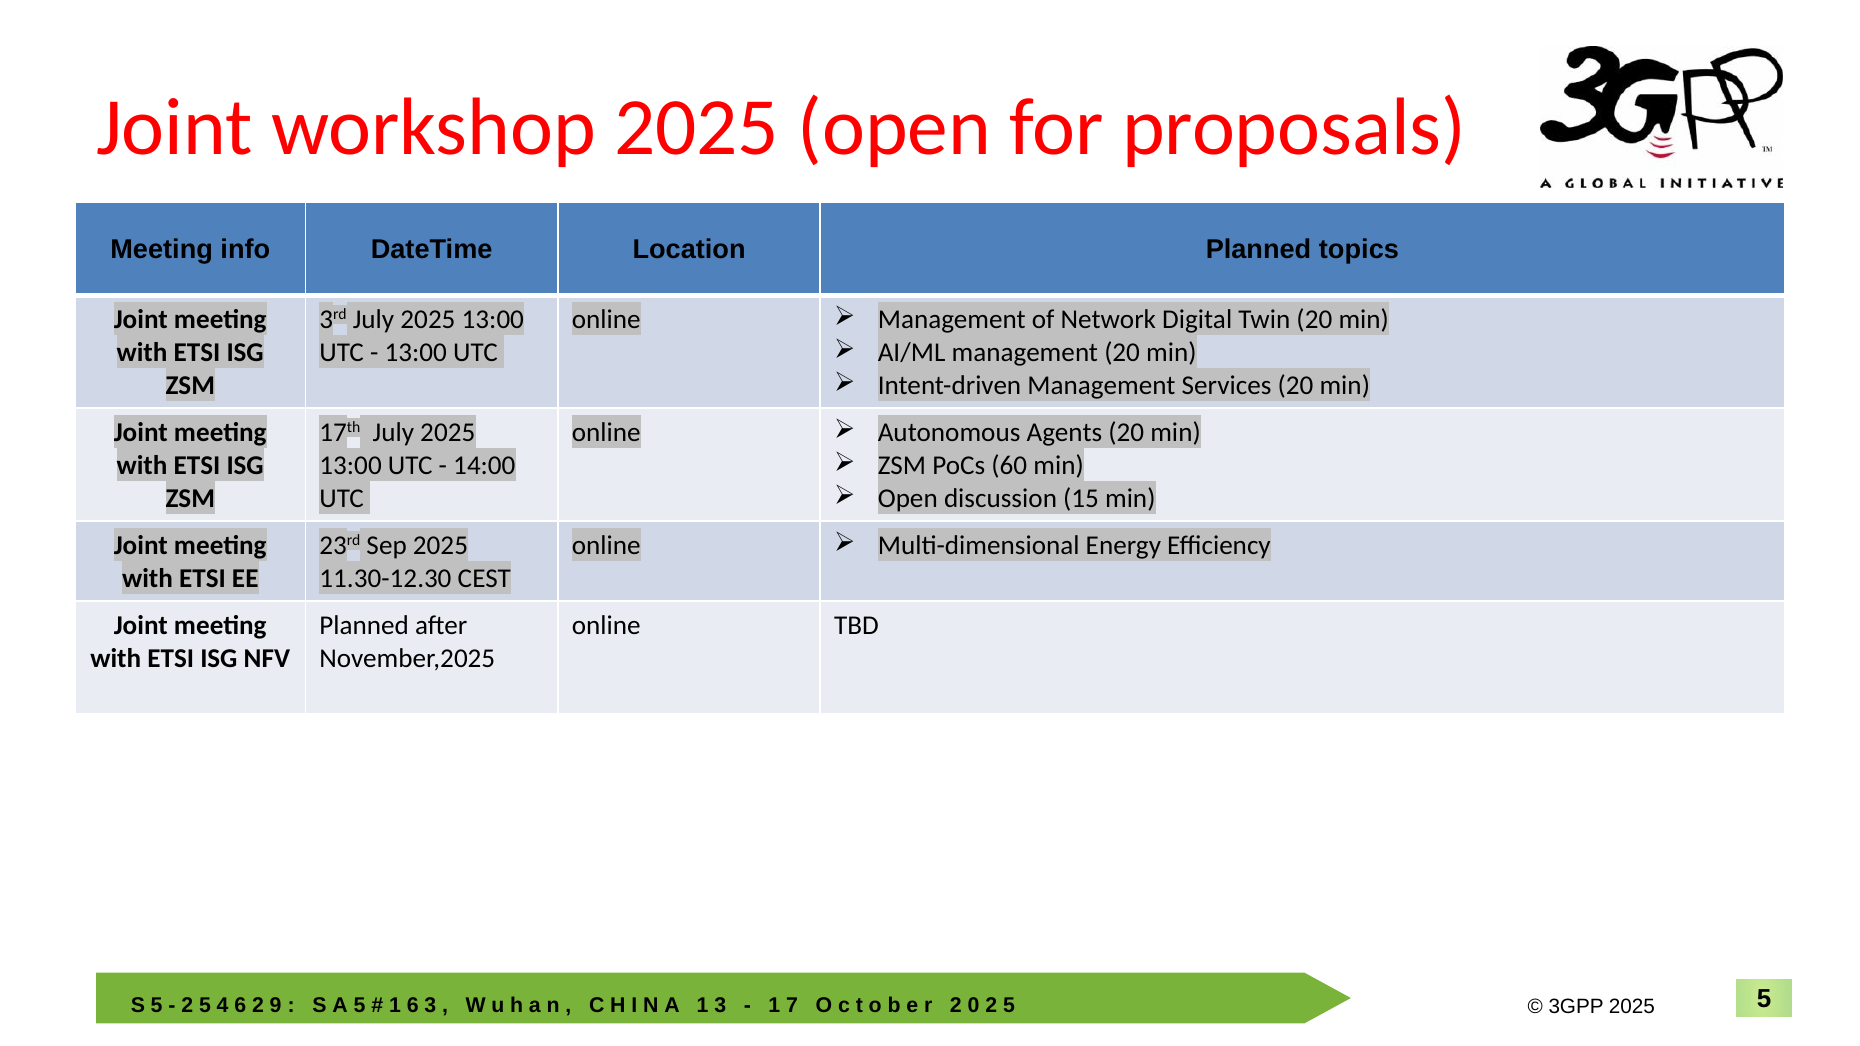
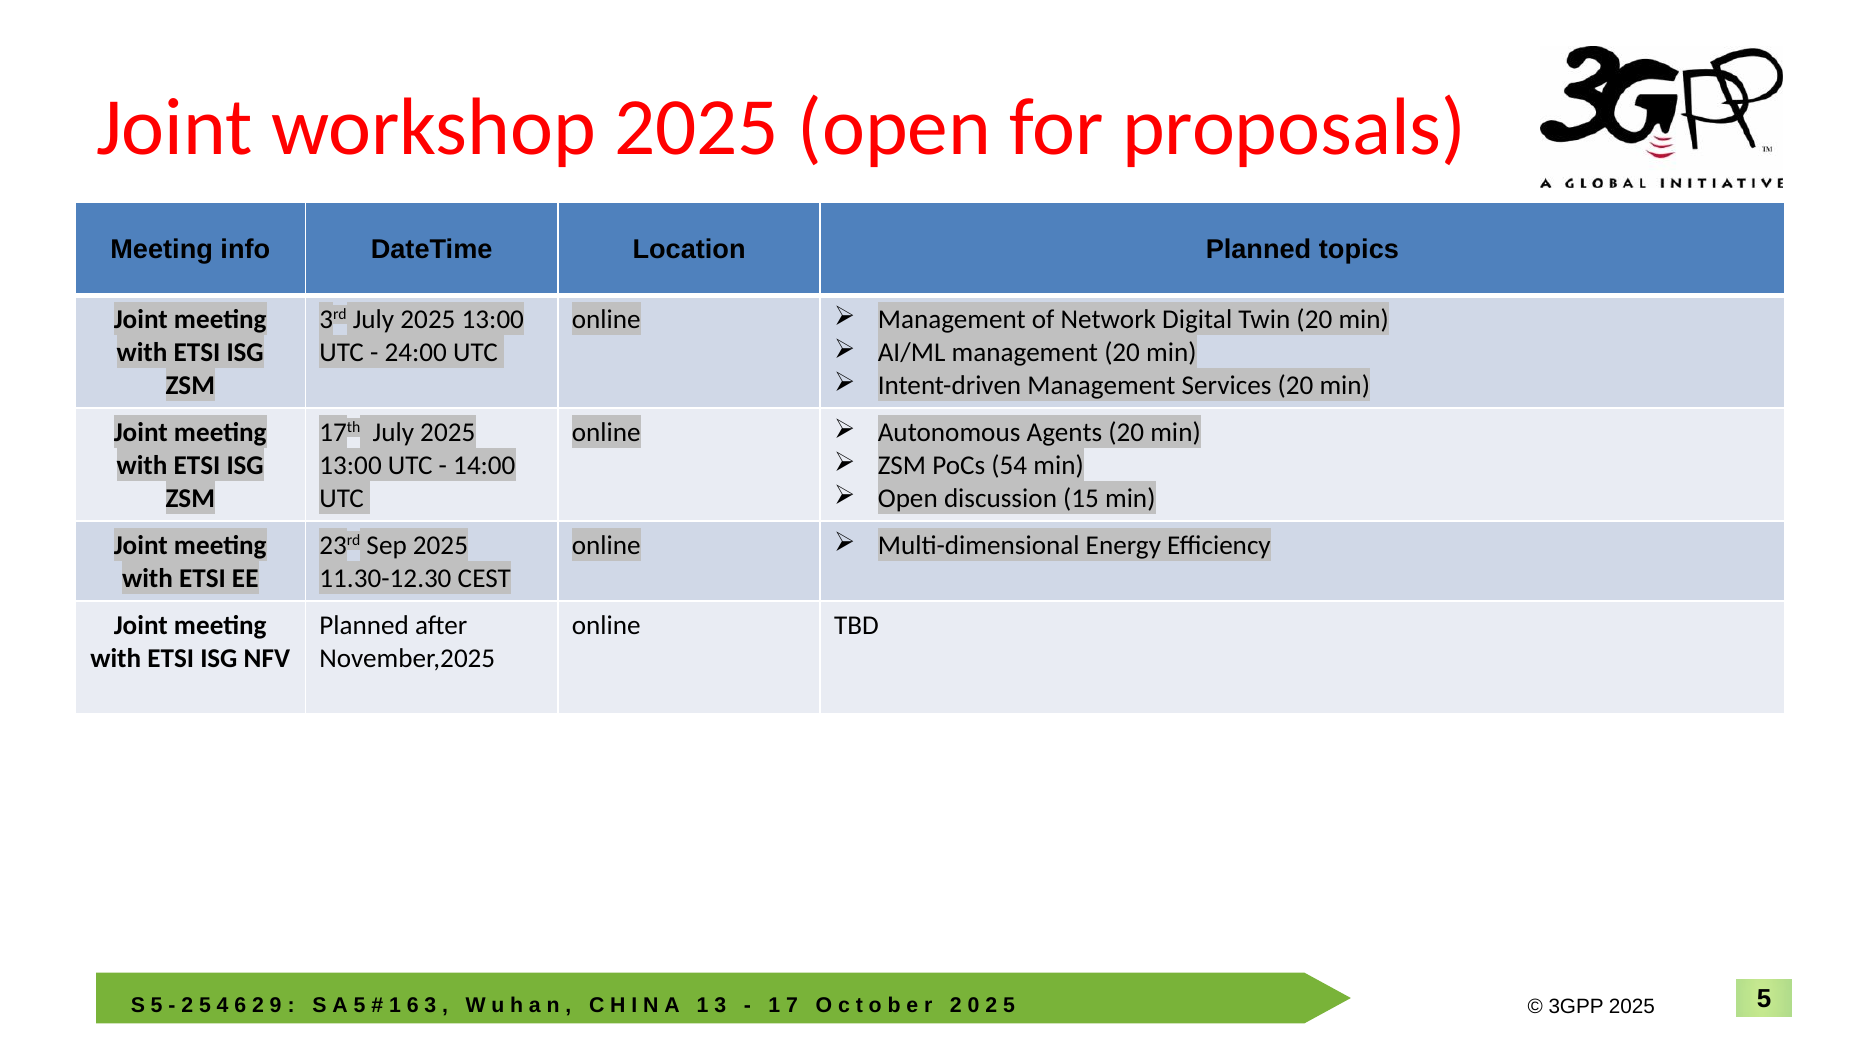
13:00 at (416, 352): 13:00 -> 24:00
60: 60 -> 54
